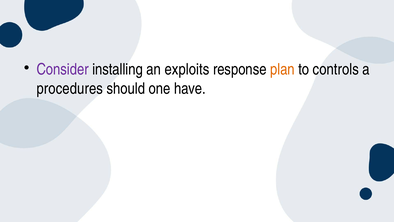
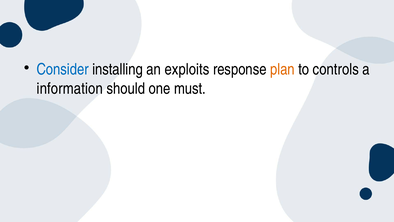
Consider colour: purple -> blue
procedures: procedures -> information
have: have -> must
